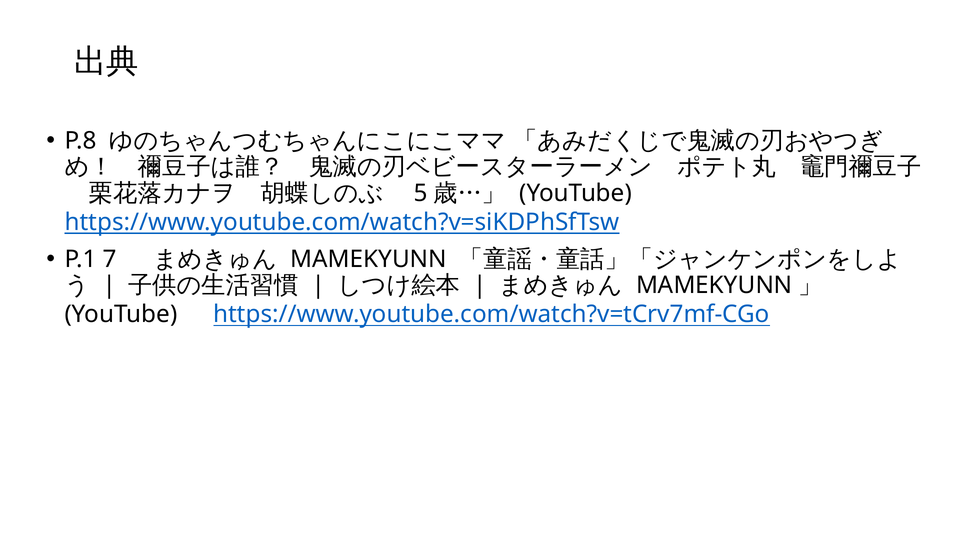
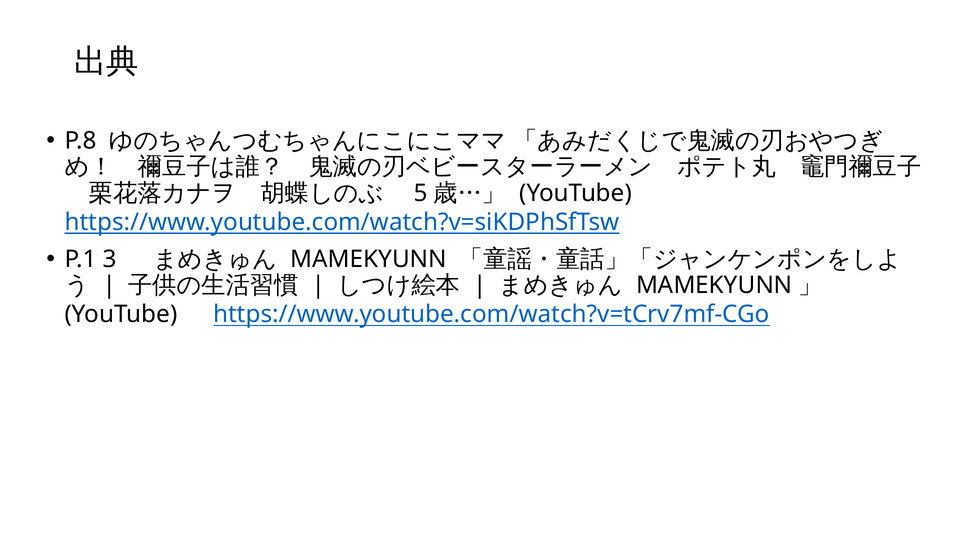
7: 7 -> 3
